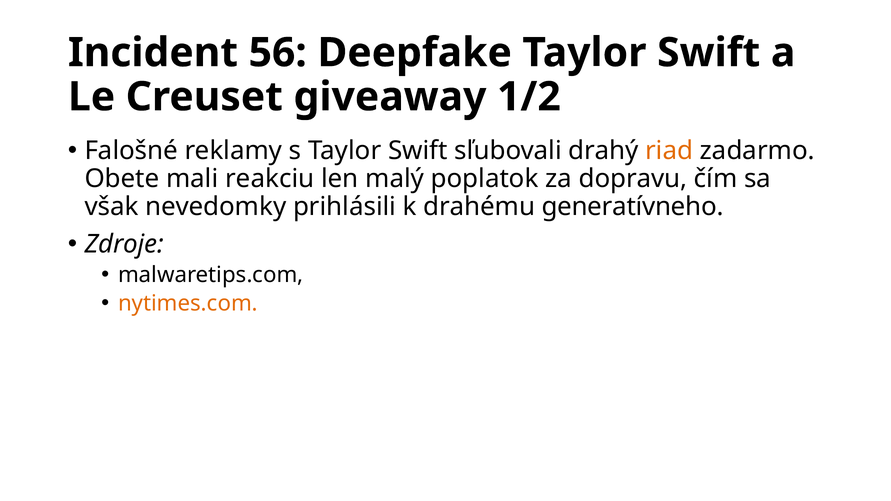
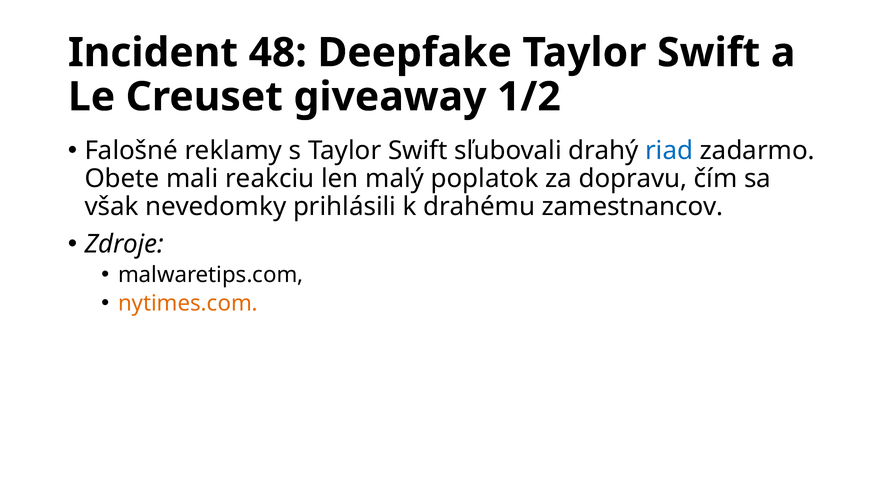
56: 56 -> 48
riad colour: orange -> blue
generatívneho: generatívneho -> zamestnancov
